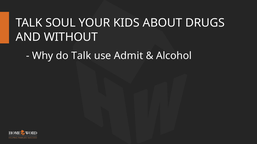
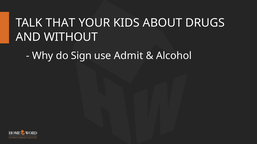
SOUL: SOUL -> THAT
do Talk: Talk -> Sign
